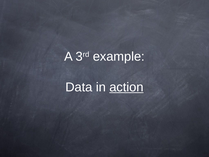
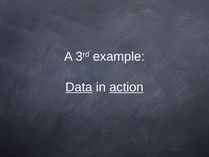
Data underline: none -> present
